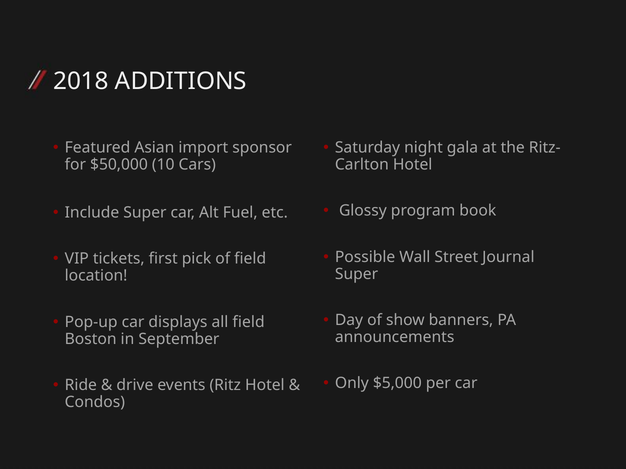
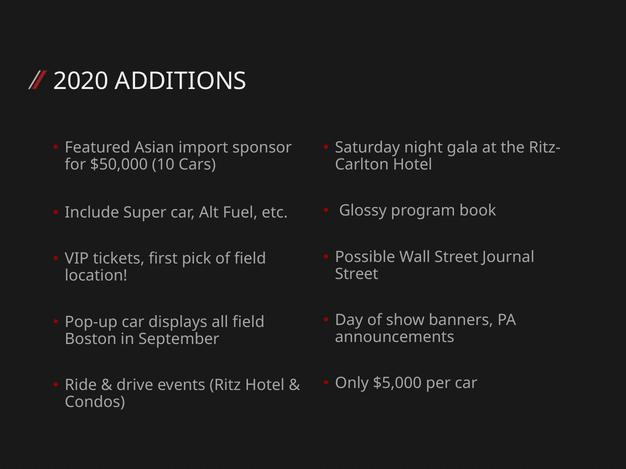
2018: 2018 -> 2020
Super at (357, 274): Super -> Street
